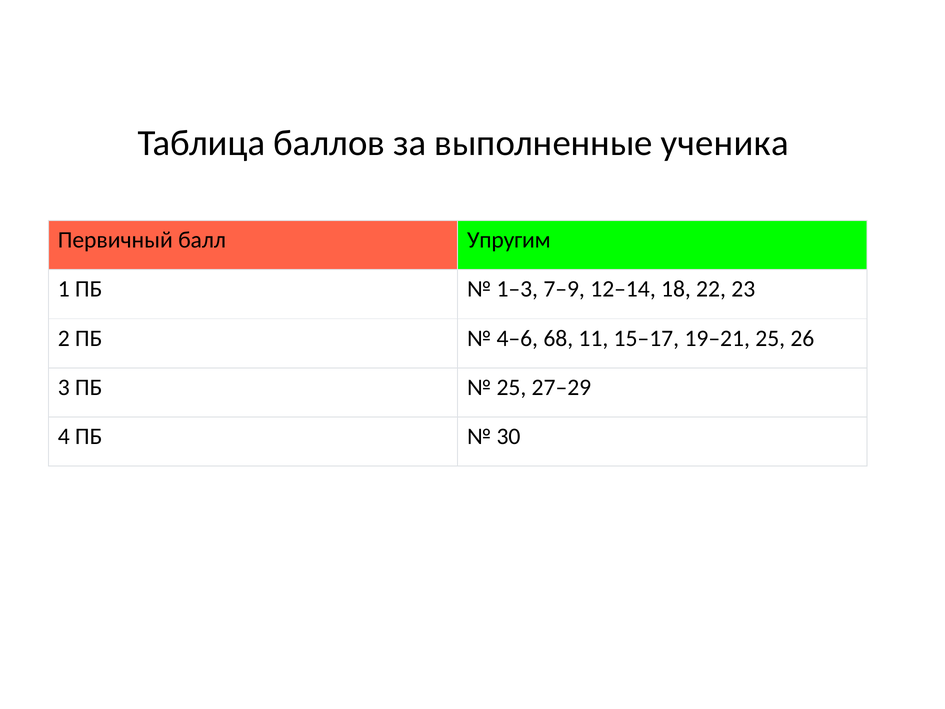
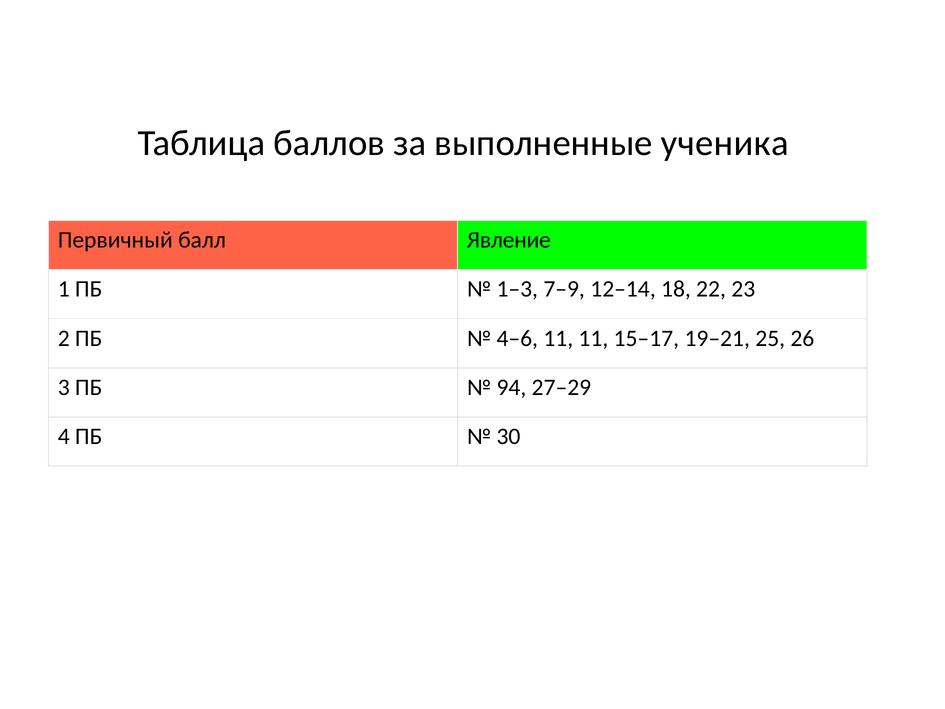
Упругим: Упругим -> Явление
4–6 68: 68 -> 11
25 at (511, 387): 25 -> 94
